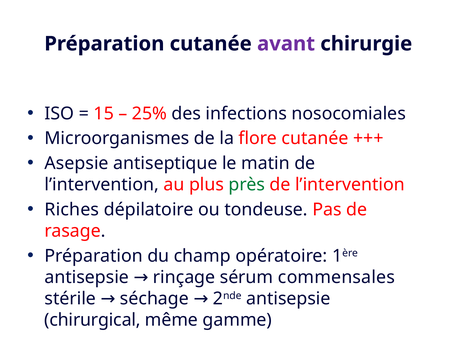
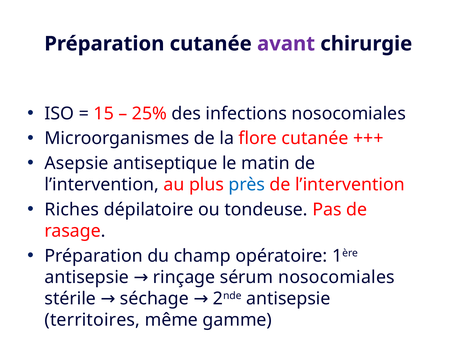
près colour: green -> blue
sérum commensales: commensales -> nosocomiales
chirurgical: chirurgical -> territoires
